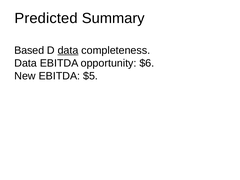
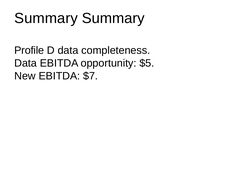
Predicted at (46, 18): Predicted -> Summary
Based: Based -> Profile
data at (68, 50) underline: present -> none
$6: $6 -> $5
$5: $5 -> $7
